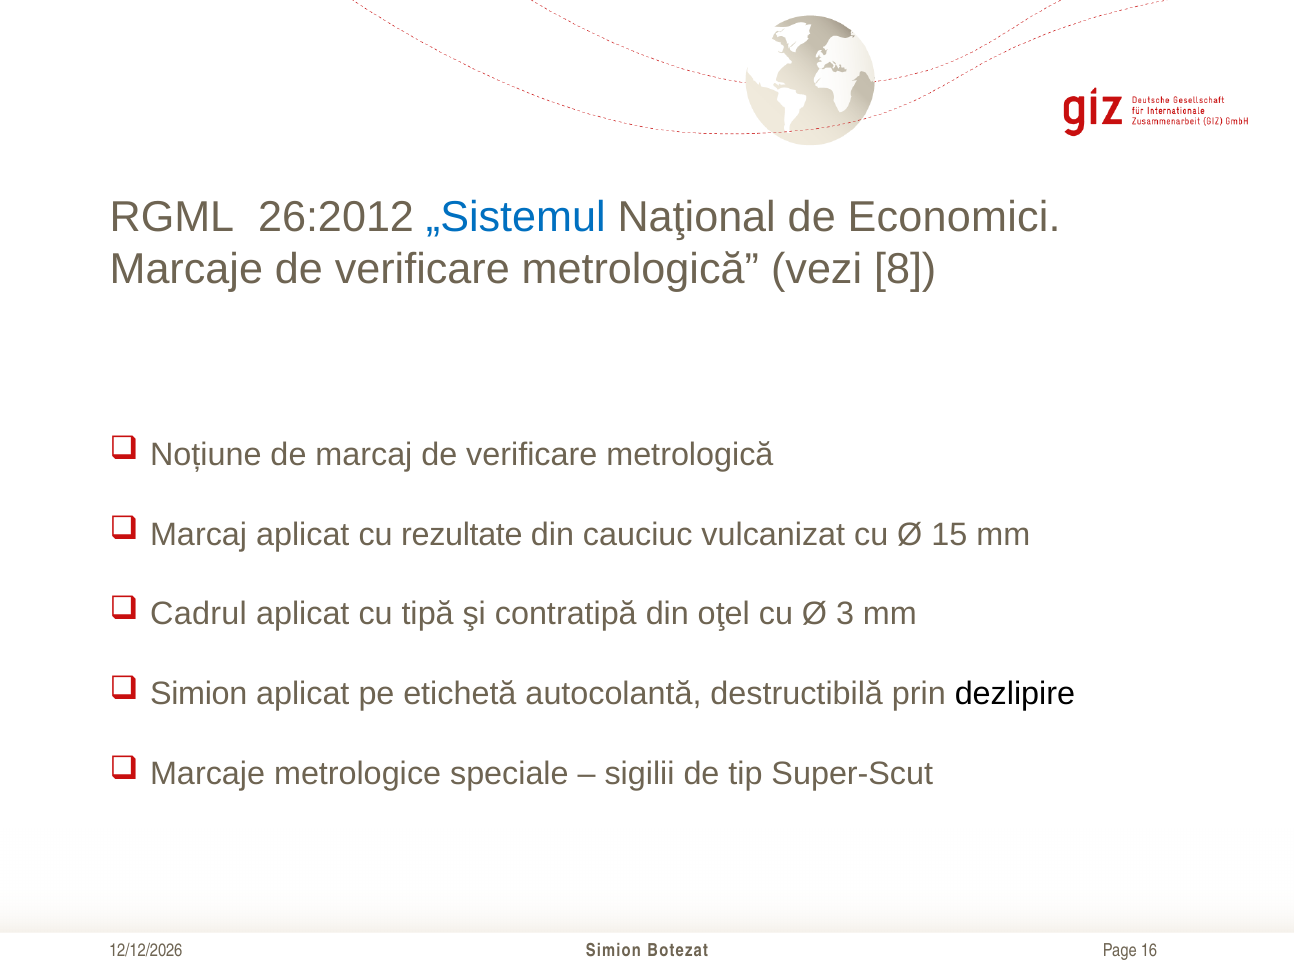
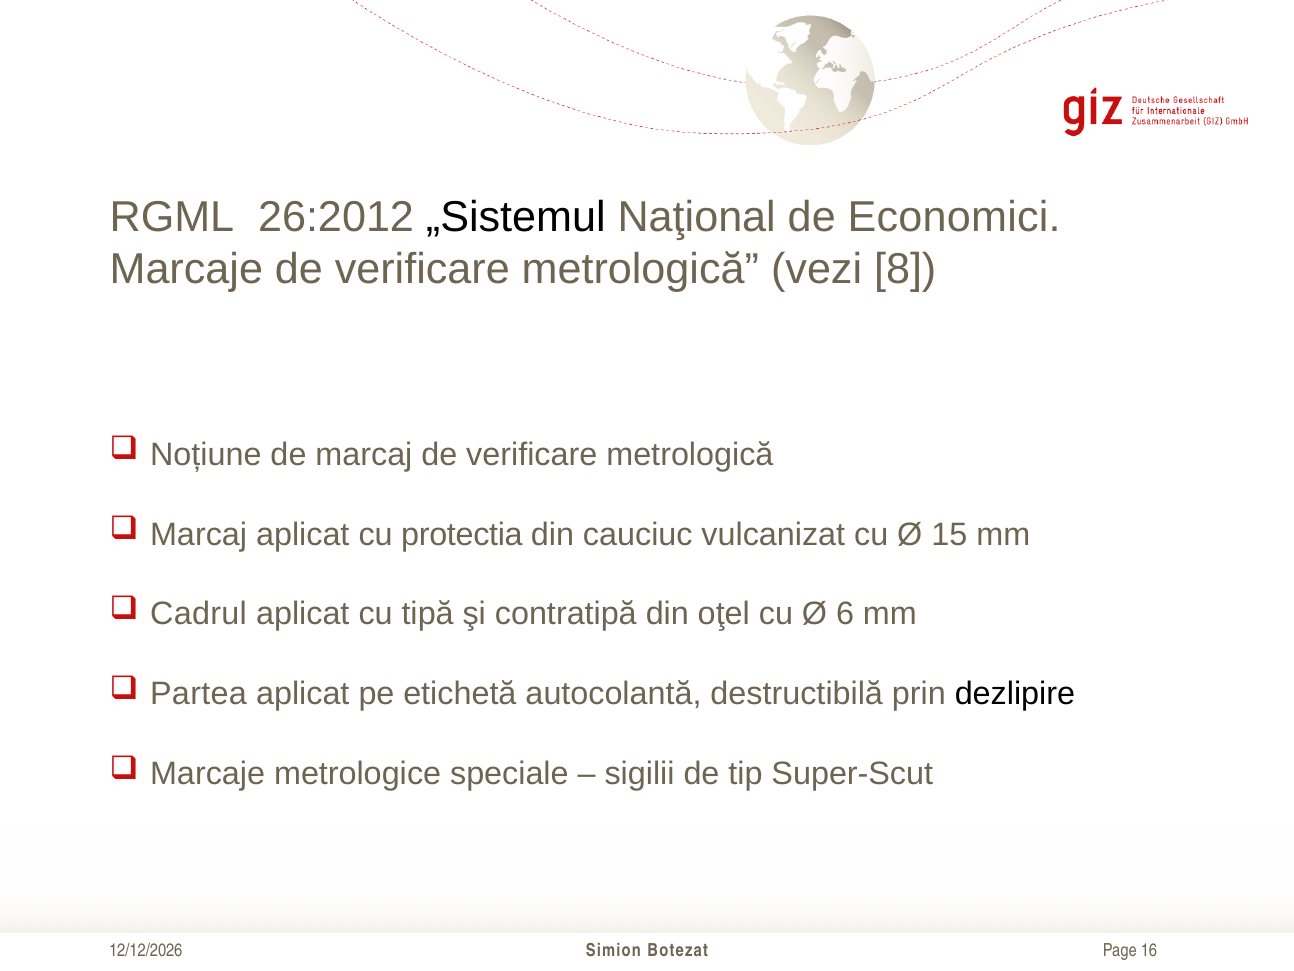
„Sistemul colour: blue -> black
rezultate: rezultate -> protectia
3: 3 -> 6
Simion at (199, 694): Simion -> Partea
